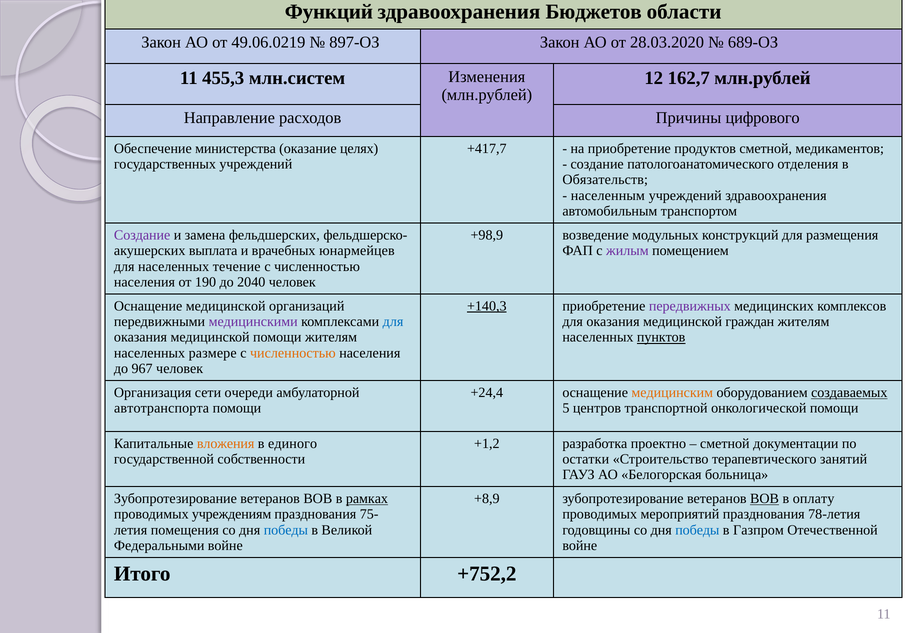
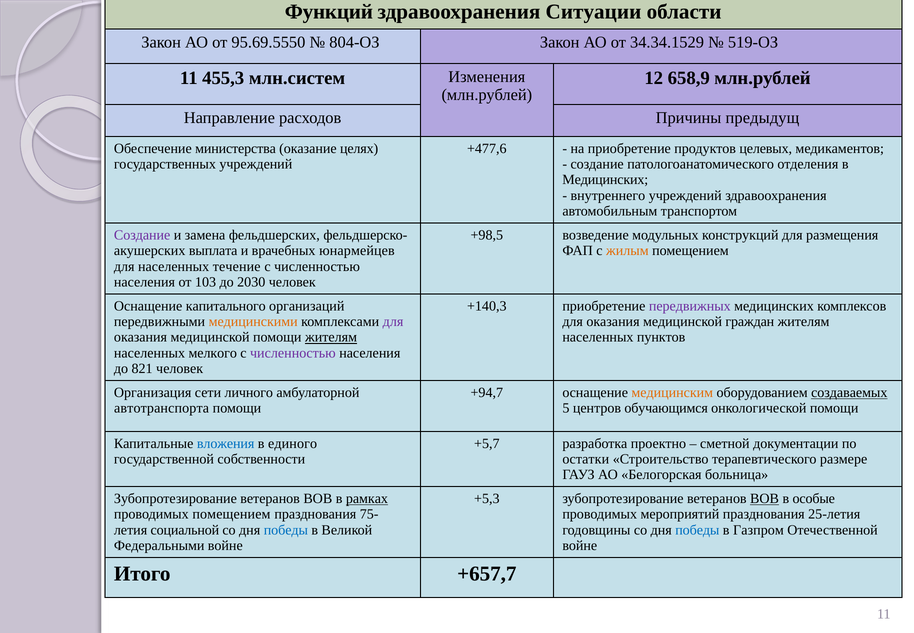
Бюджетов: Бюджетов -> Ситуации
49.06.0219: 49.06.0219 -> 95.69.5550
897-ОЗ: 897-ОЗ -> 804-ОЗ
28.03.2020: 28.03.2020 -> 34.34.1529
689-ОЗ: 689-ОЗ -> 519-ОЗ
162,7: 162,7 -> 658,9
цифрового: цифрового -> предыдущ
+417,7: +417,7 -> +477,6
продуктов сметной: сметной -> целевых
Обязательств at (605, 180): Обязательств -> Медицинских
населенным: населенным -> внутреннего
+98,9: +98,9 -> +98,5
жилым colour: purple -> orange
190: 190 -> 103
2040: 2040 -> 2030
Оснащение медицинской: медицинской -> капитального
+140,3 underline: present -> none
медицинскими colour: purple -> orange
для at (393, 322) colour: blue -> purple
жителям at (331, 337) underline: none -> present
пунктов underline: present -> none
размере: размере -> мелкого
численностью at (293, 353) colour: orange -> purple
967: 967 -> 821
очереди: очереди -> личного
+24,4: +24,4 -> +94,7
транспортной: транспортной -> обучающимся
вложения colour: orange -> blue
+1,2: +1,2 -> +5,7
занятий: занятий -> размере
+8,9: +8,9 -> +5,3
оплату: оплату -> особые
проводимых учреждениям: учреждениям -> помещением
78-летия: 78-летия -> 25-летия
помещения: помещения -> социальной
+752,2: +752,2 -> +657,7
